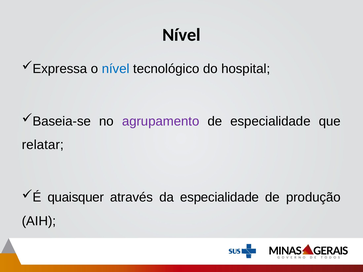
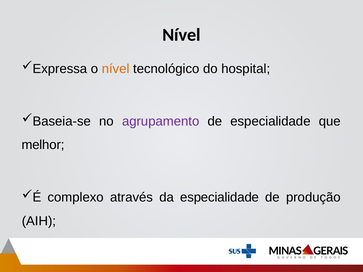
nível at (116, 69) colour: blue -> orange
relatar: relatar -> melhor
quaisquer: quaisquer -> complexo
